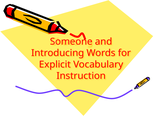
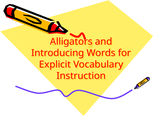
Someone: Someone -> Alligators
